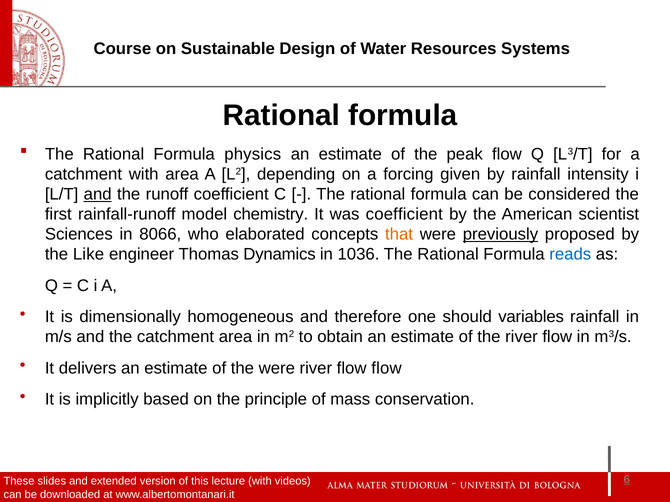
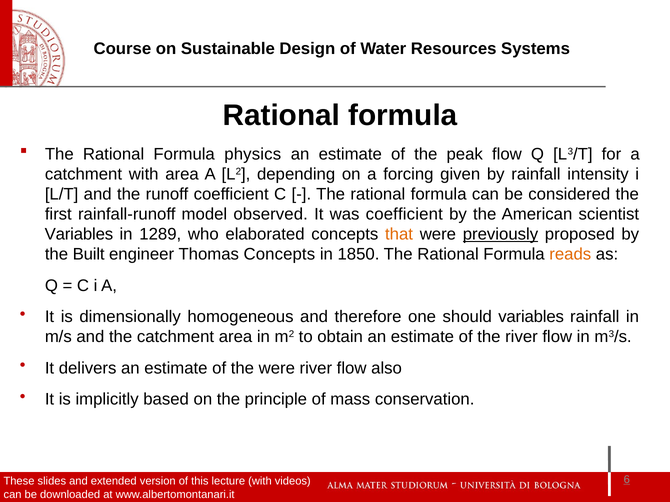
and at (98, 194) underline: present -> none
chemistry: chemistry -> observed
Sciences at (79, 235): Sciences -> Variables
8066: 8066 -> 1289
Like: Like -> Built
Thomas Dynamics: Dynamics -> Concepts
1036: 1036 -> 1850
reads colour: blue -> orange
flow flow: flow -> also
